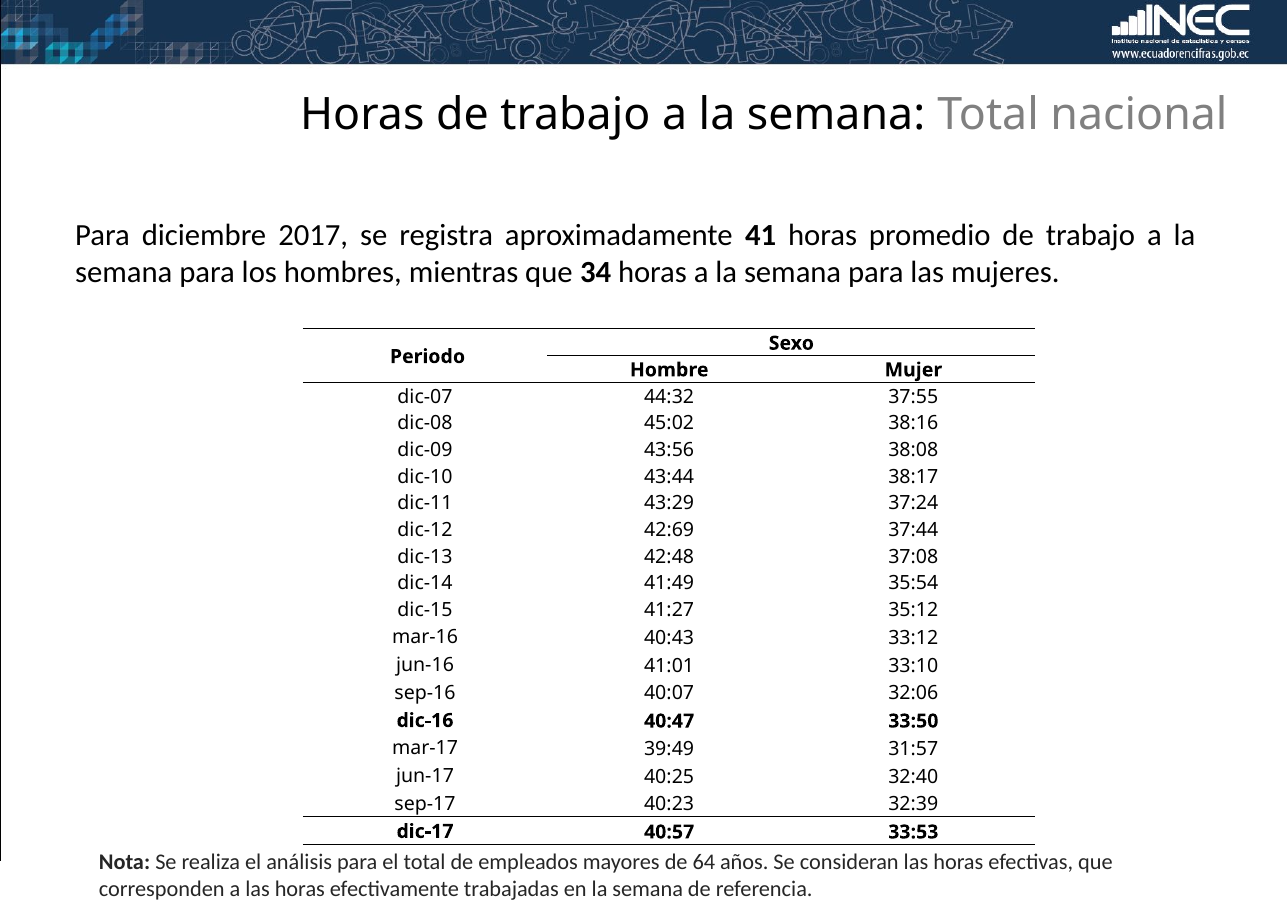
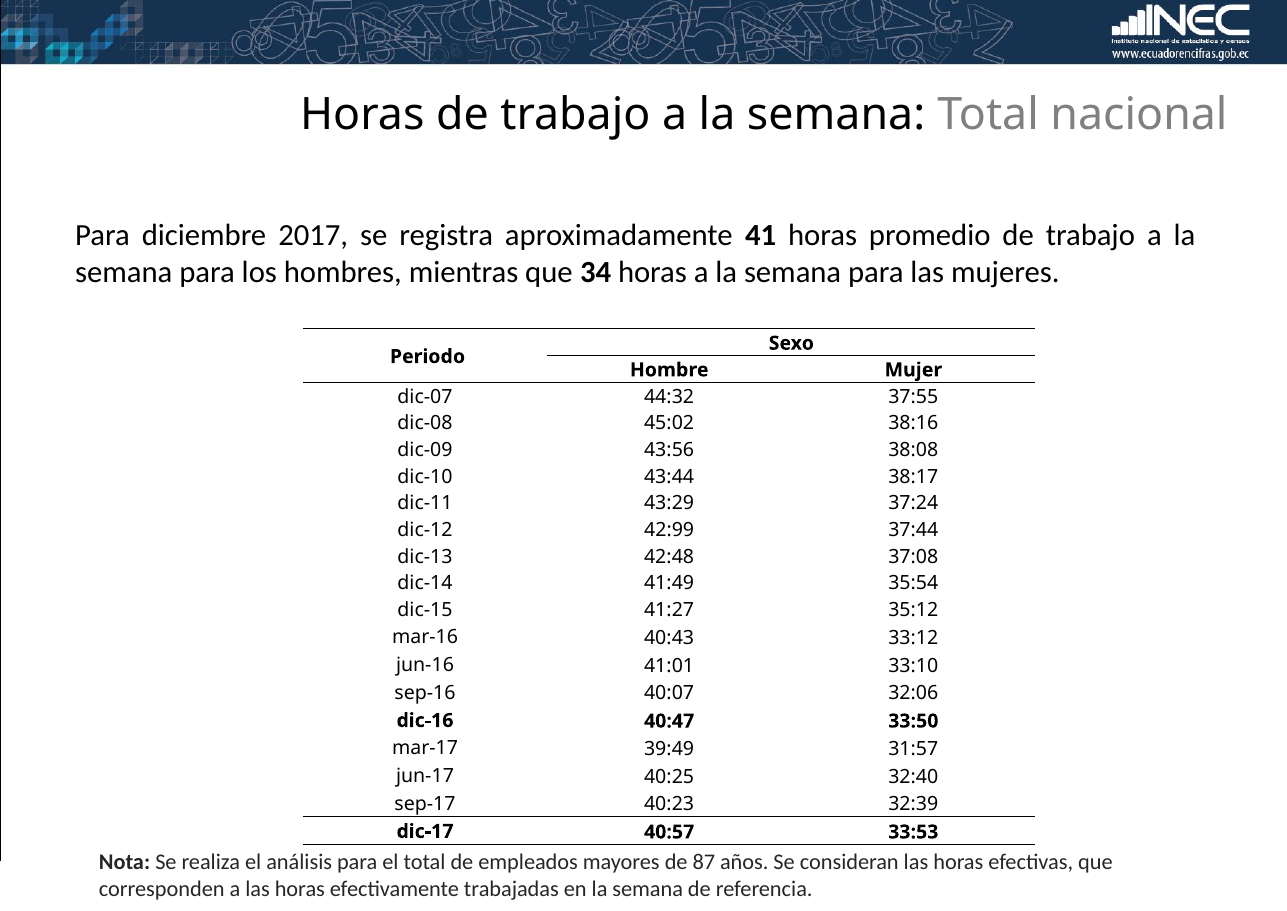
42:69: 42:69 -> 42:99
64: 64 -> 87
